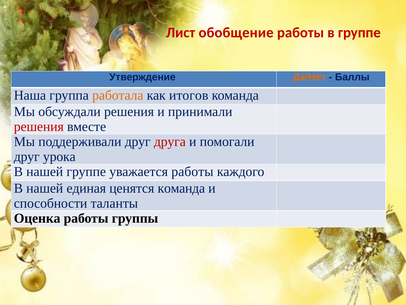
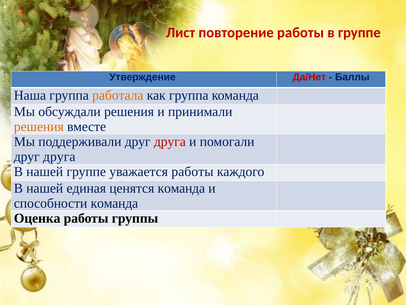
обобщение: обобщение -> повторение
Да/Нет colour: orange -> red
как итогов: итогов -> группа
решения at (39, 127) colour: red -> orange
урока at (59, 156): урока -> друга
способности таланты: таланты -> команда
